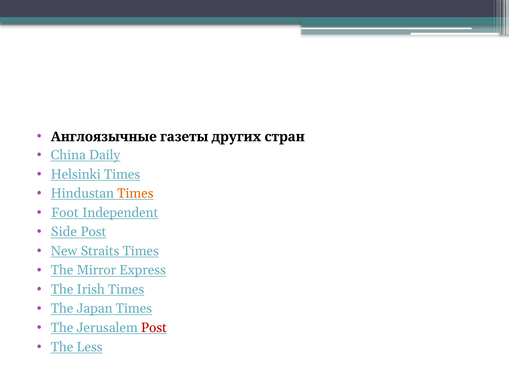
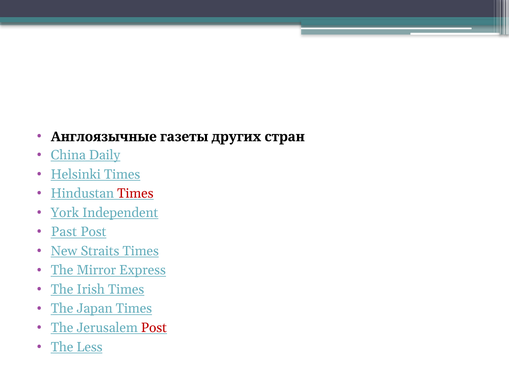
Times at (135, 193) colour: orange -> red
Foot: Foot -> York
Side: Side -> Past
